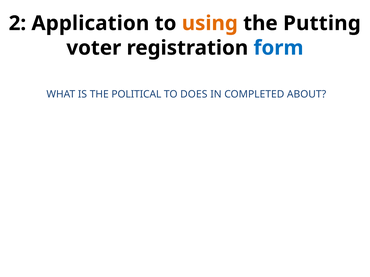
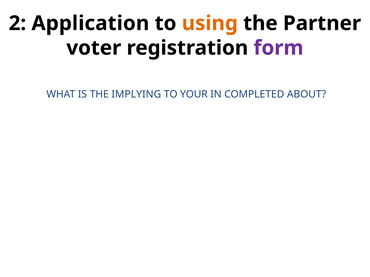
Putting: Putting -> Partner
form colour: blue -> purple
POLITICAL: POLITICAL -> IMPLYING
DOES: DOES -> YOUR
